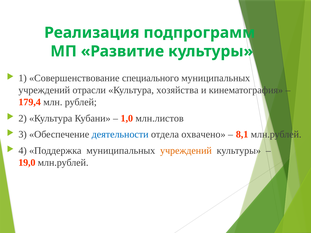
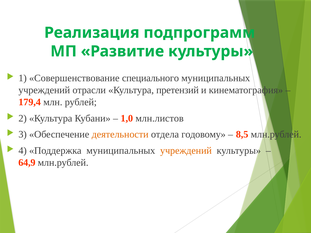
хозяйства: хозяйства -> претензий
деятельности colour: blue -> orange
охвачено: охвачено -> годовому
8,1: 8,1 -> 8,5
19,0: 19,0 -> 64,9
